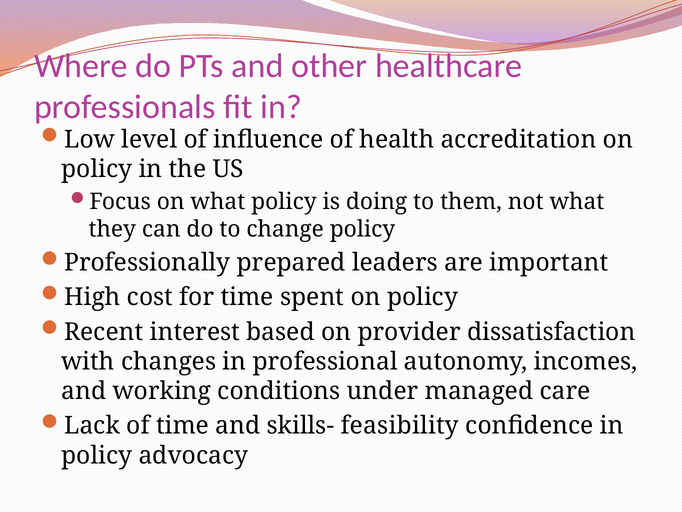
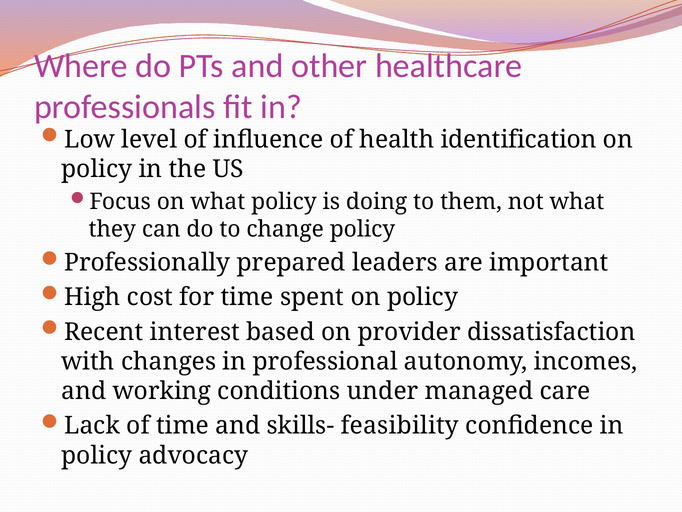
accreditation: accreditation -> identification
